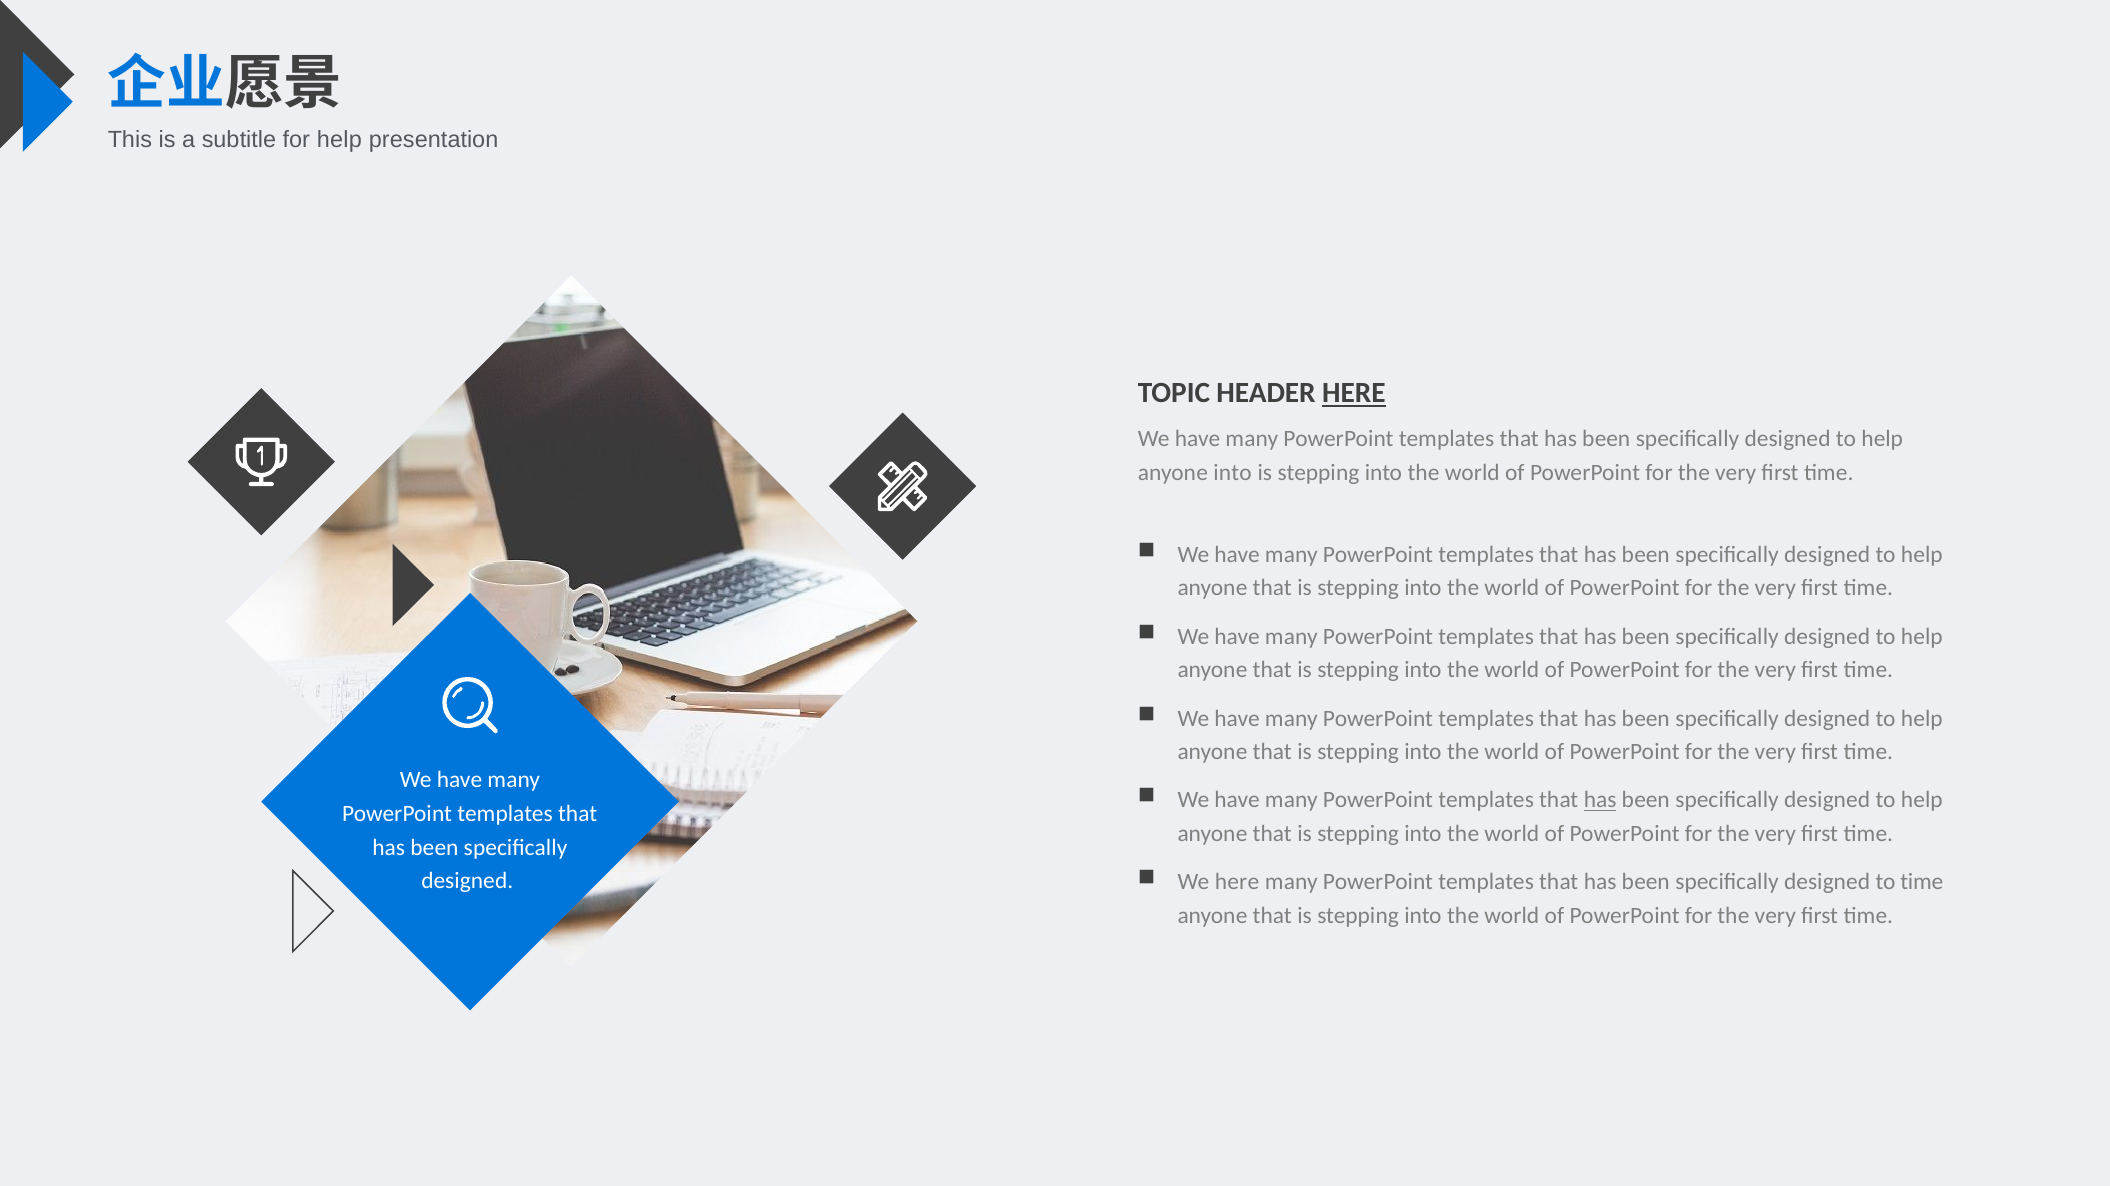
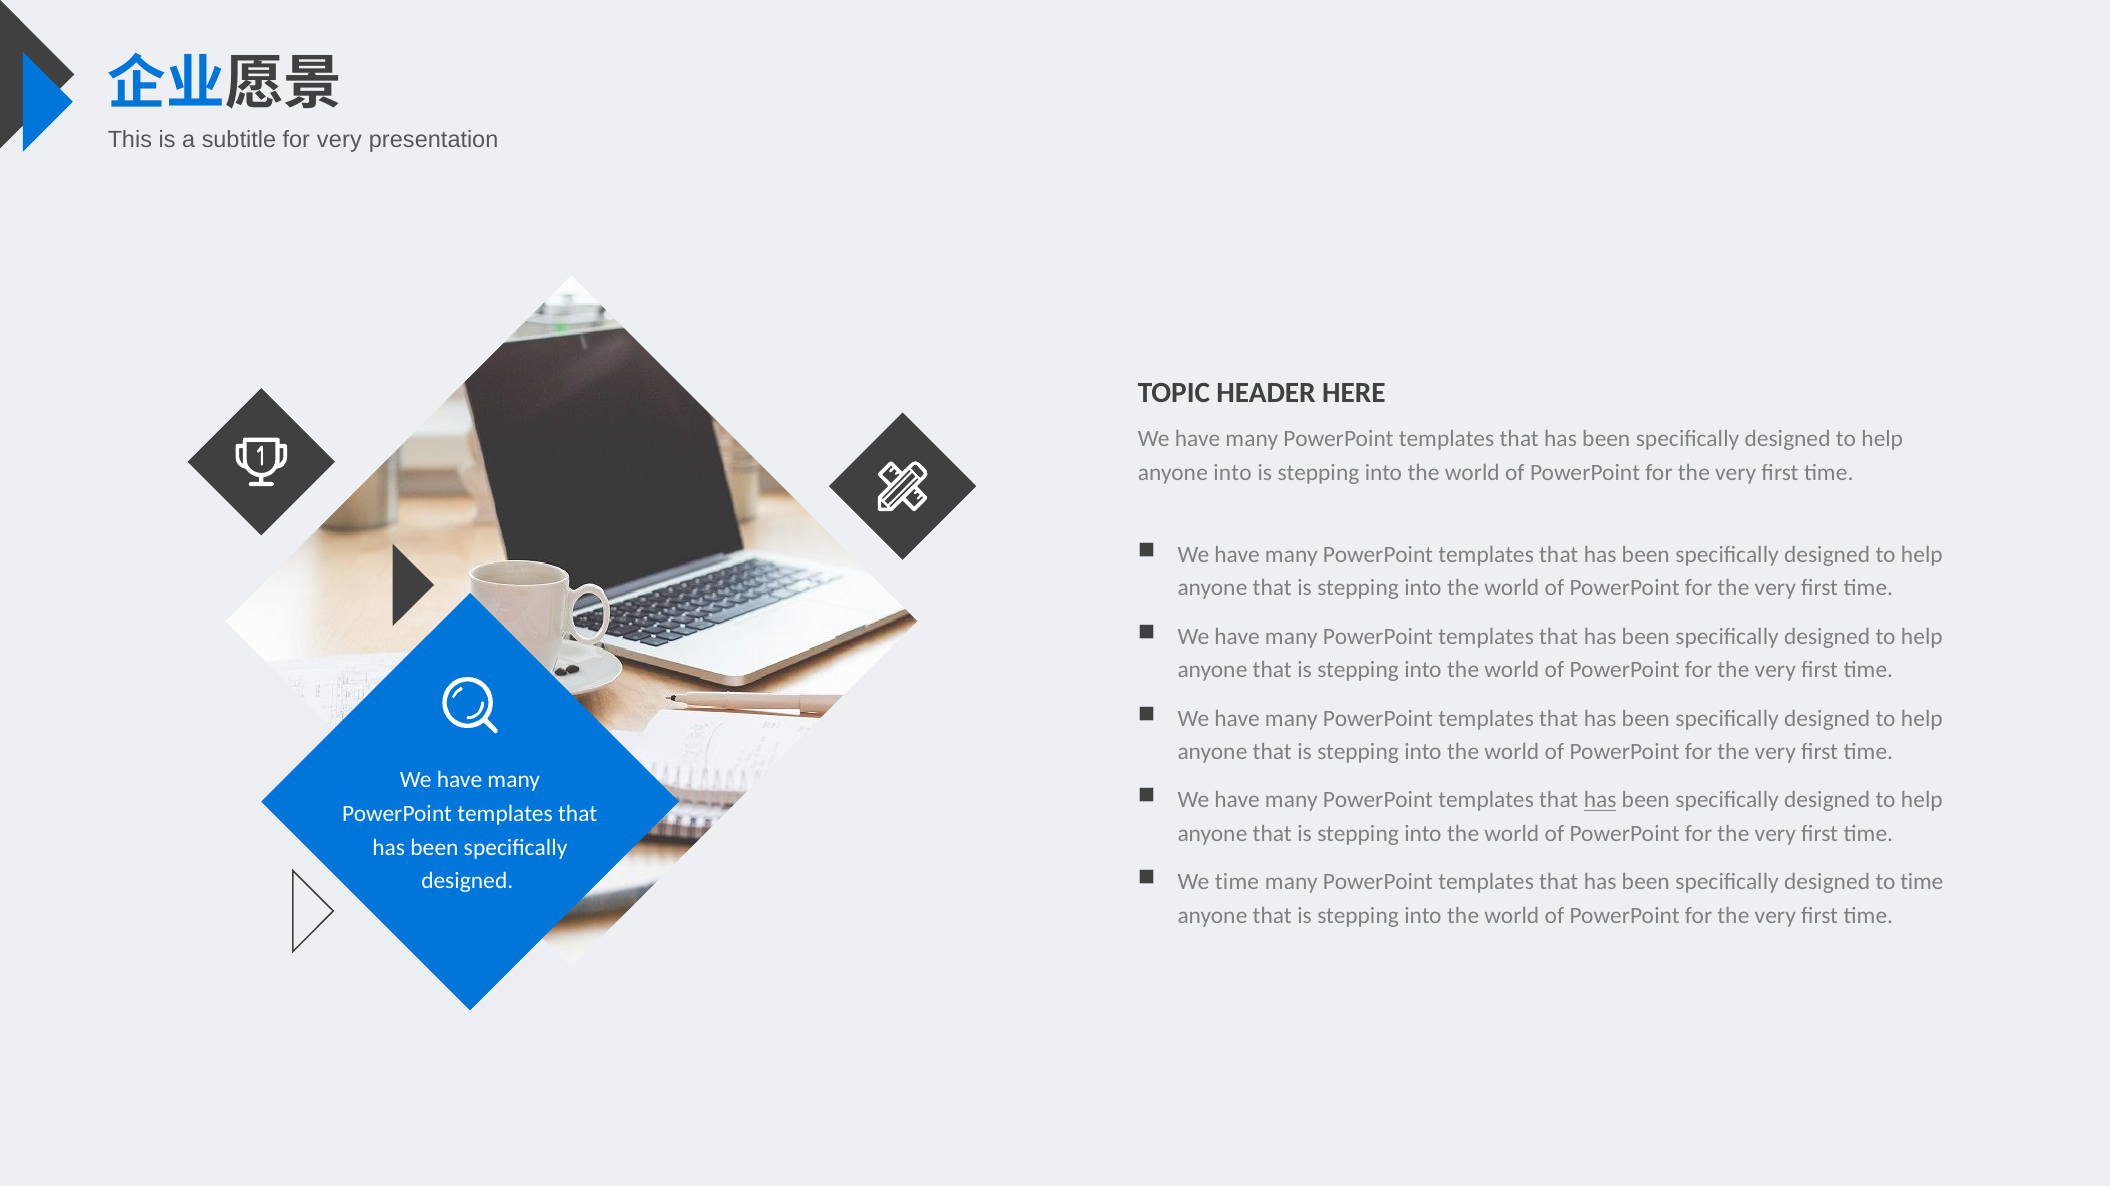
for help: help -> very
HERE at (1354, 393) underline: present -> none
We here: here -> time
